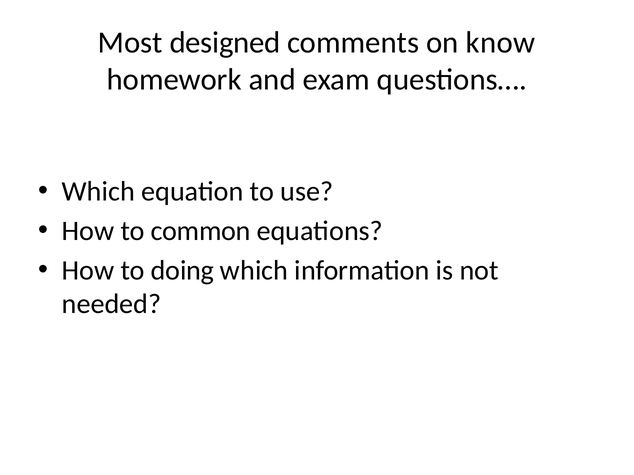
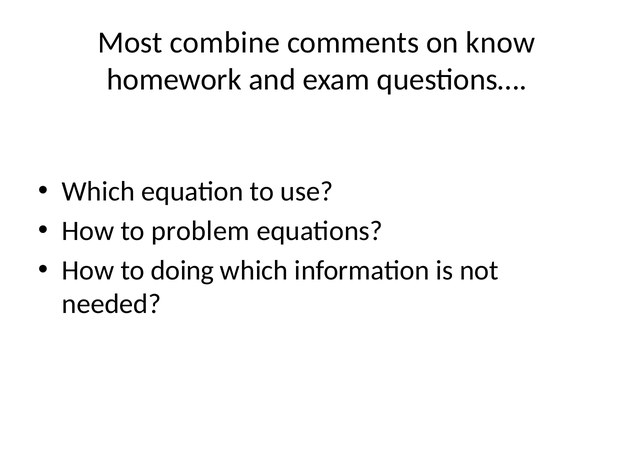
designed: designed -> combine
common: common -> problem
